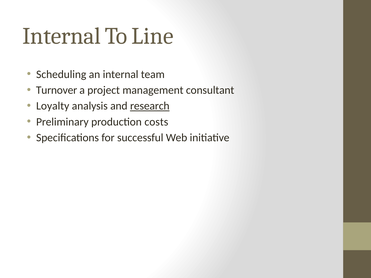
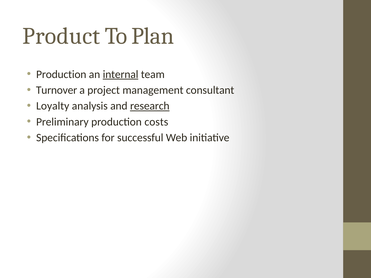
Internal at (62, 36): Internal -> Product
Line: Line -> Plan
Scheduling at (61, 74): Scheduling -> Production
internal at (121, 74) underline: none -> present
